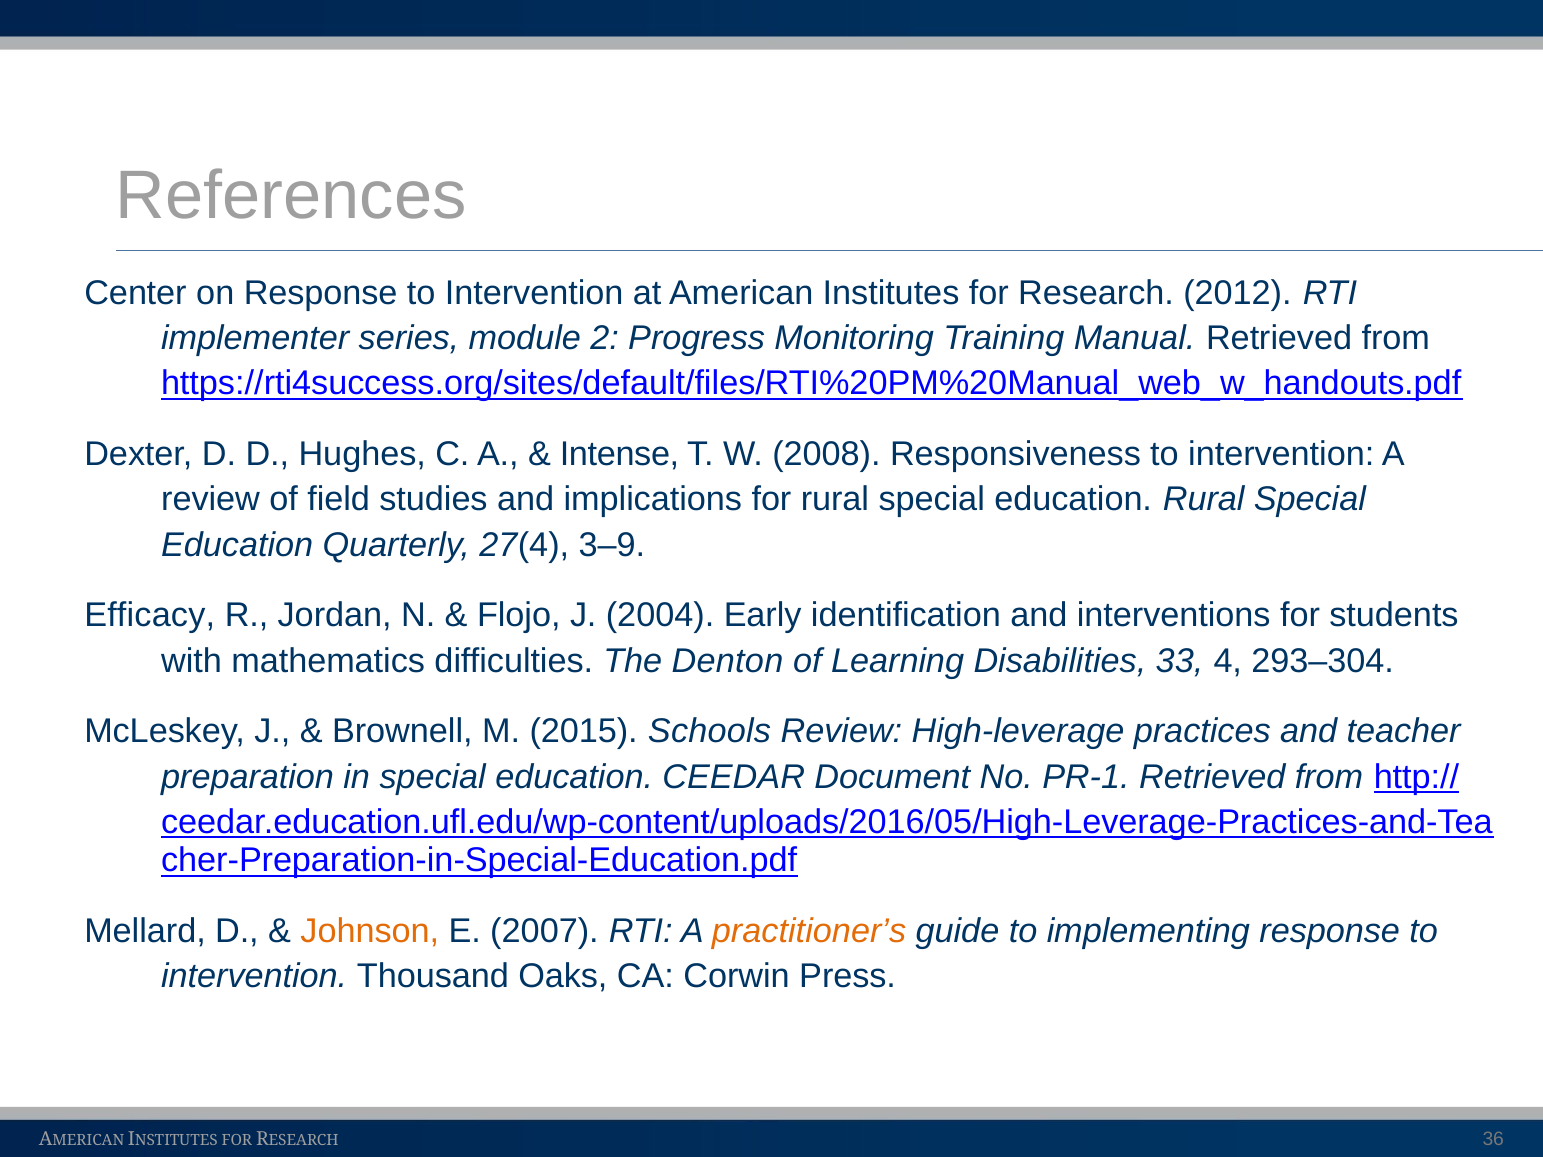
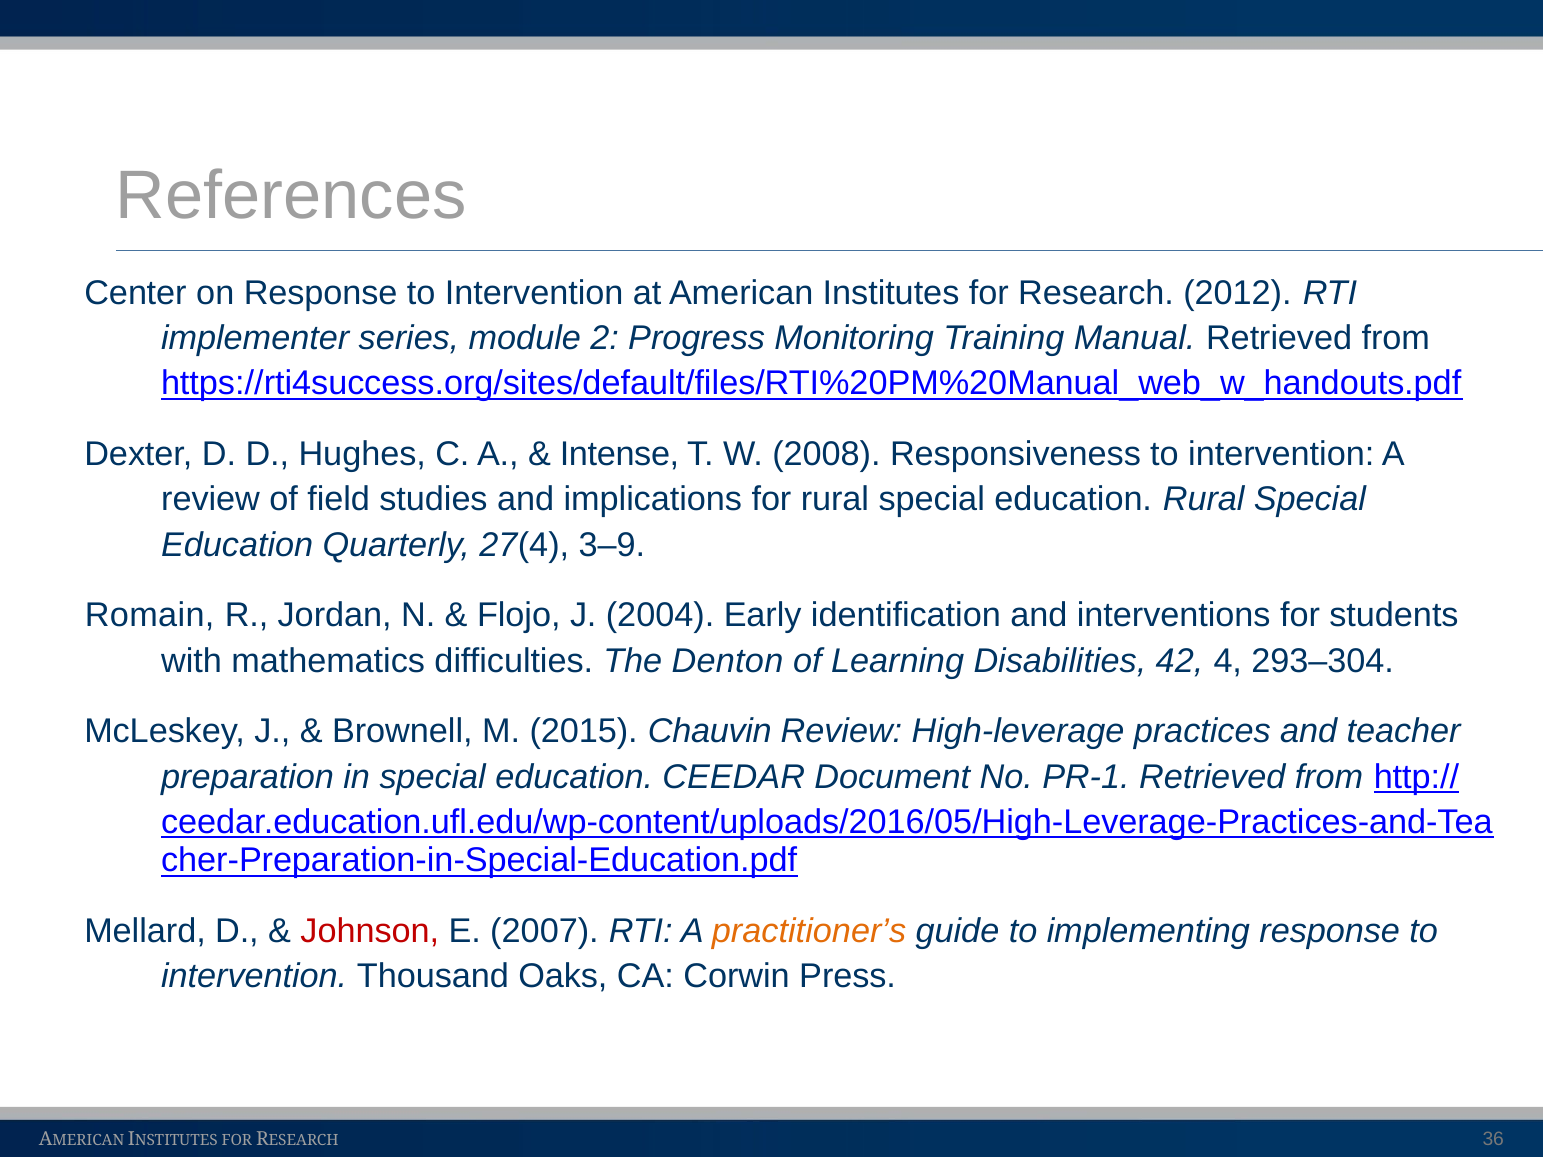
Efficacy: Efficacy -> Romain
33: 33 -> 42
Schools: Schools -> Chauvin
Johnson colour: orange -> red
